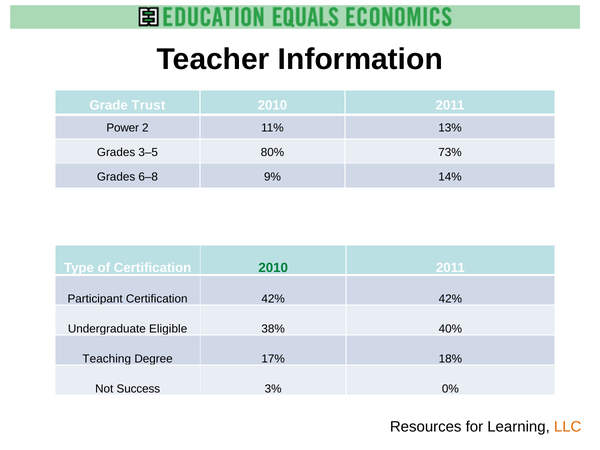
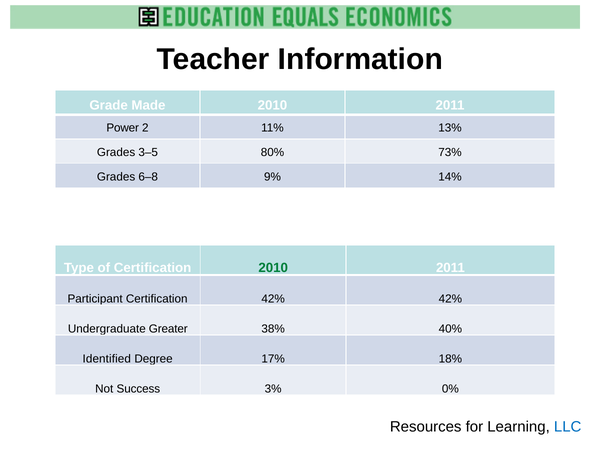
Trust: Trust -> Made
Eligible: Eligible -> Greater
Teaching: Teaching -> Identified
LLC colour: orange -> blue
